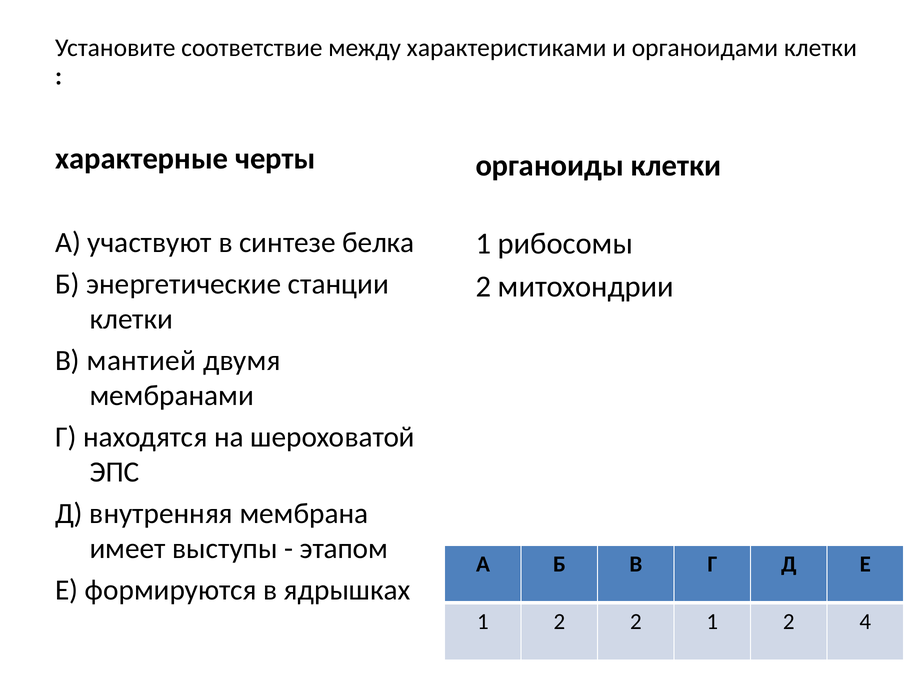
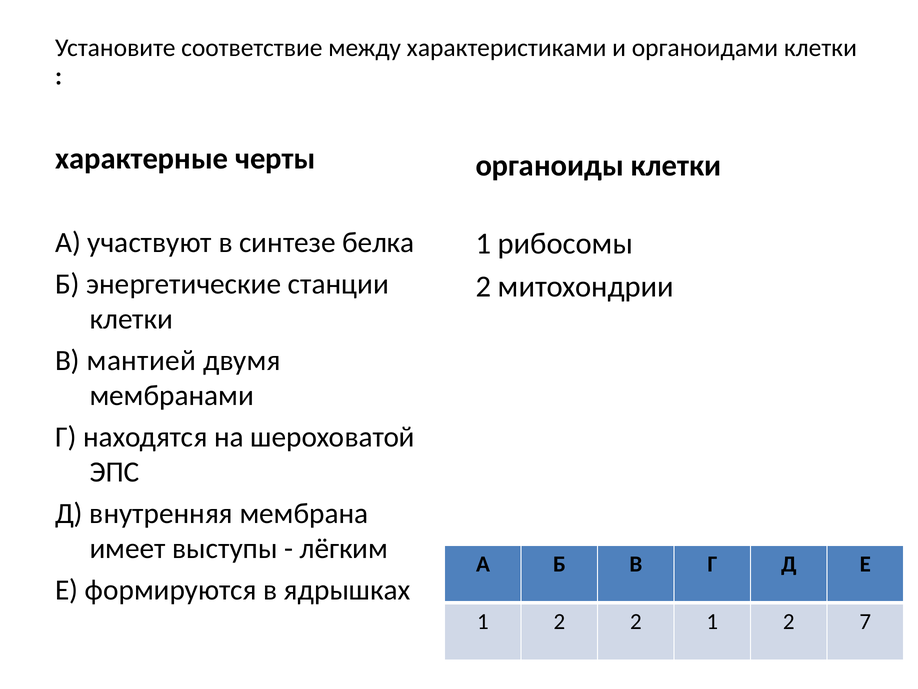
этапом: этапом -> лёгким
4: 4 -> 7
